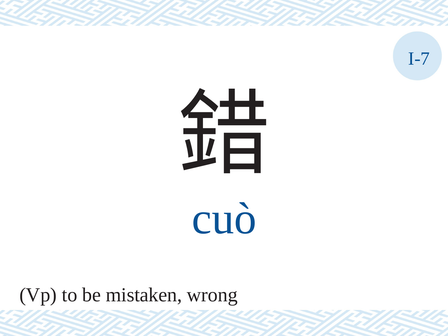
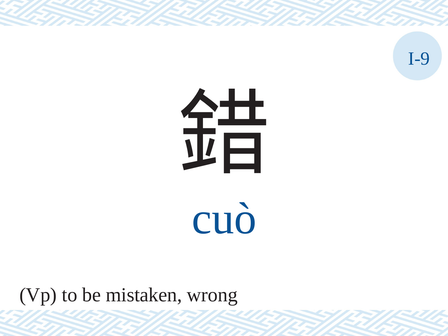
I-7: I-7 -> I-9
